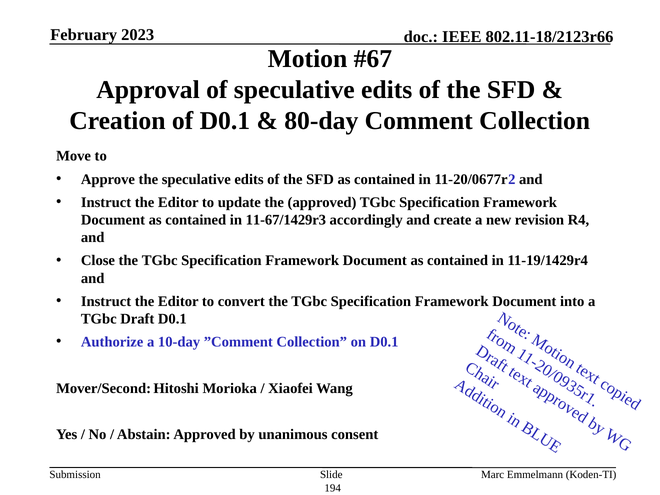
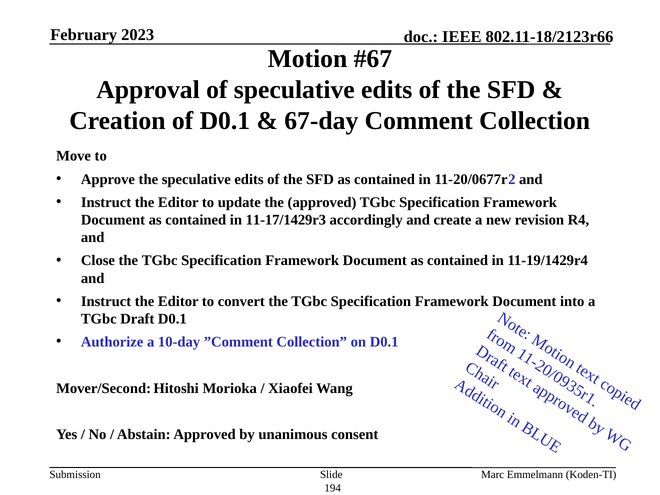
80-day: 80-day -> 67-day
11-67/1429r3: 11-67/1429r3 -> 11-17/1429r3
